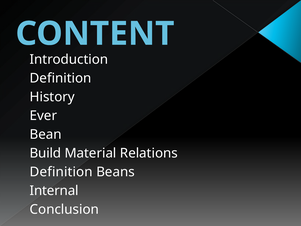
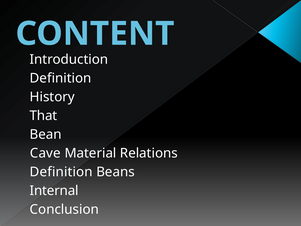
Ever: Ever -> That
Build: Build -> Cave
